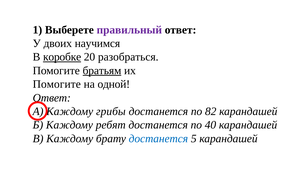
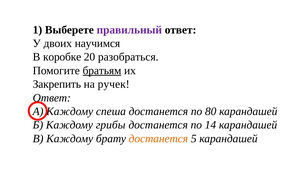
коробке underline: present -> none
Помогите at (57, 84): Помогите -> Закрепить
одной: одной -> ручек
грибы: грибы -> спеша
82: 82 -> 80
ребят: ребят -> грибы
40: 40 -> 14
достанется at (158, 138) colour: blue -> orange
